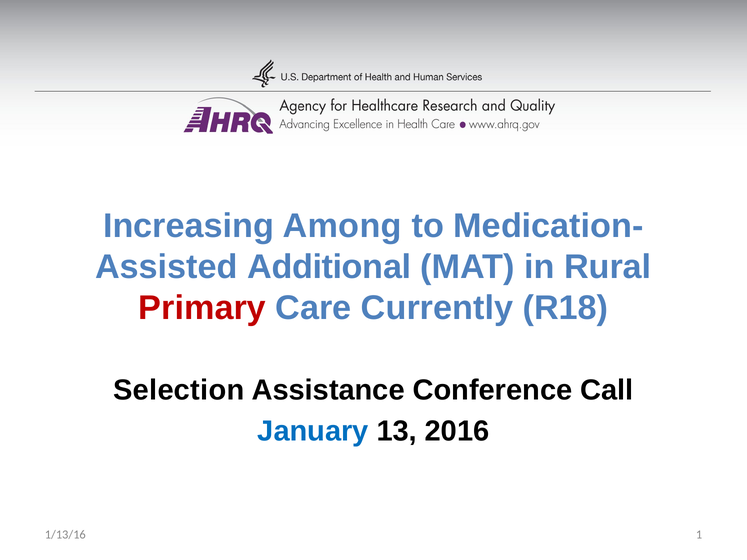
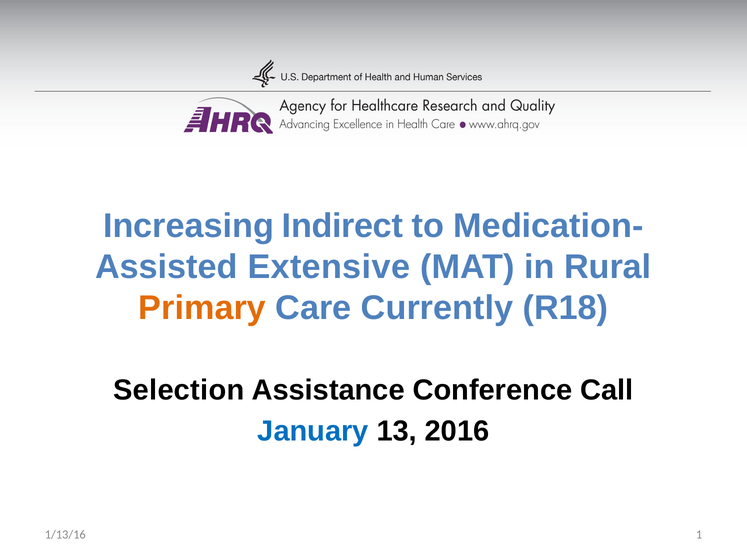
Among: Among -> Indirect
Additional: Additional -> Extensive
Primary colour: red -> orange
